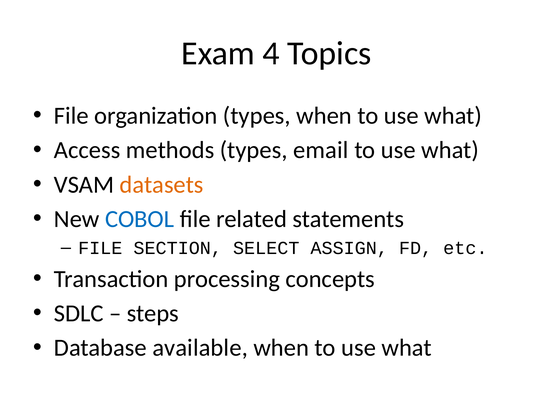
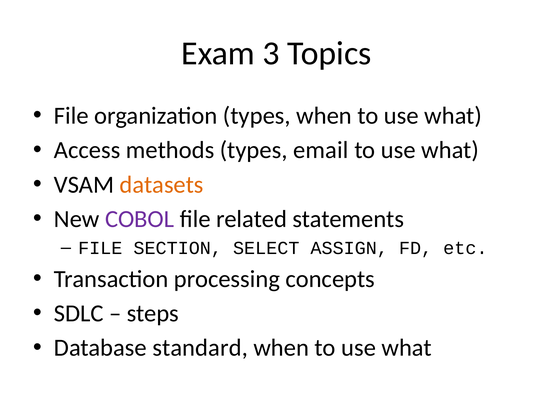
4: 4 -> 3
COBOL colour: blue -> purple
available: available -> standard
